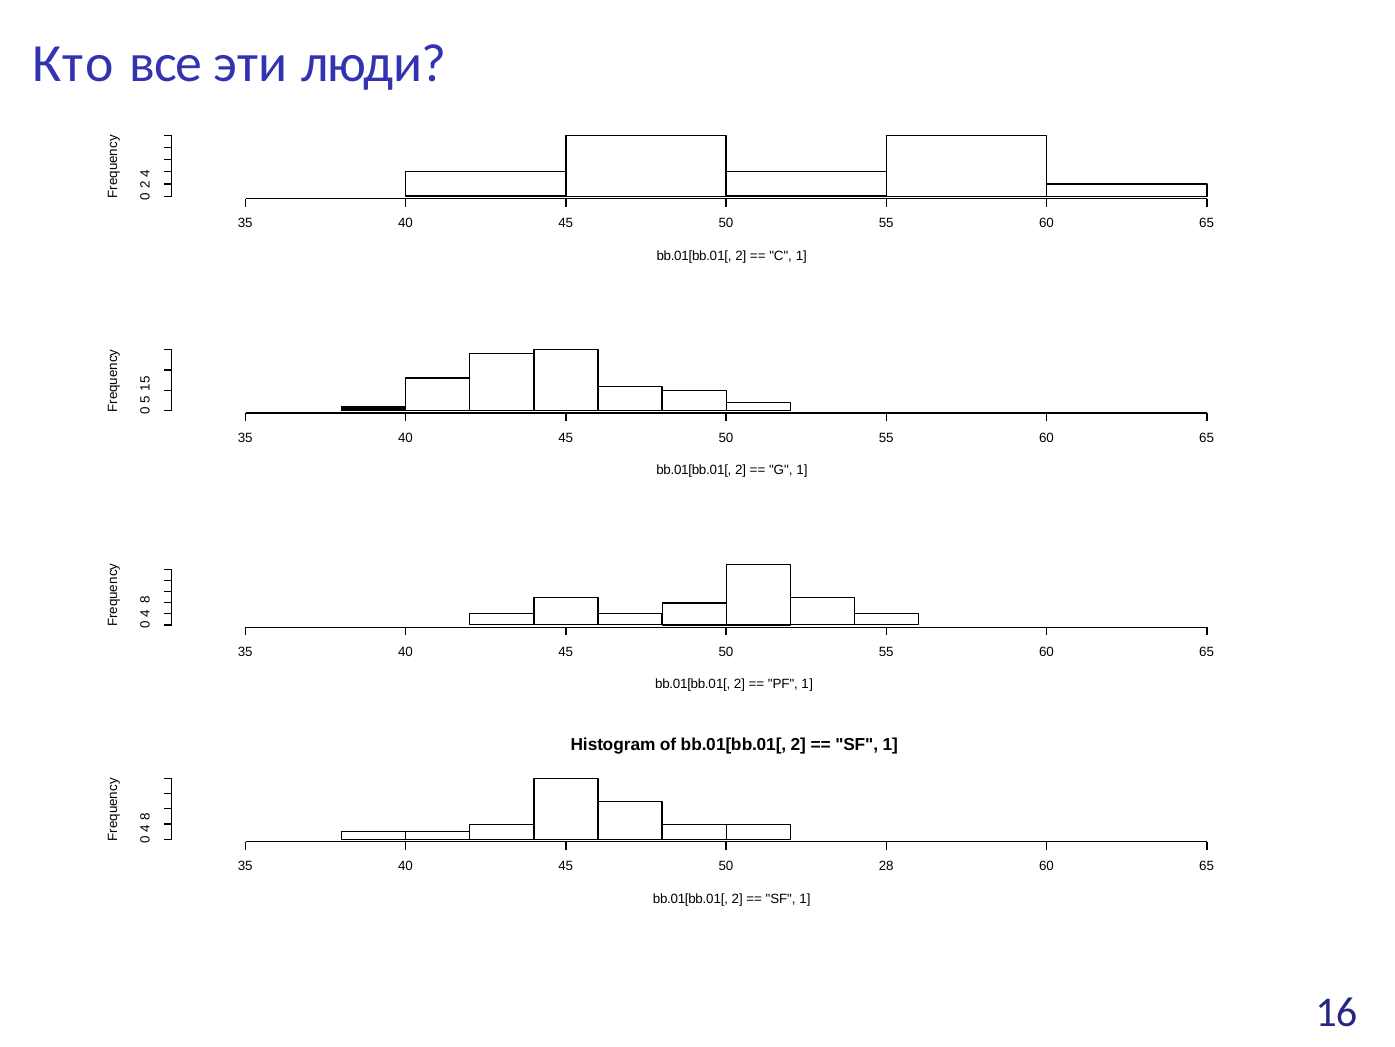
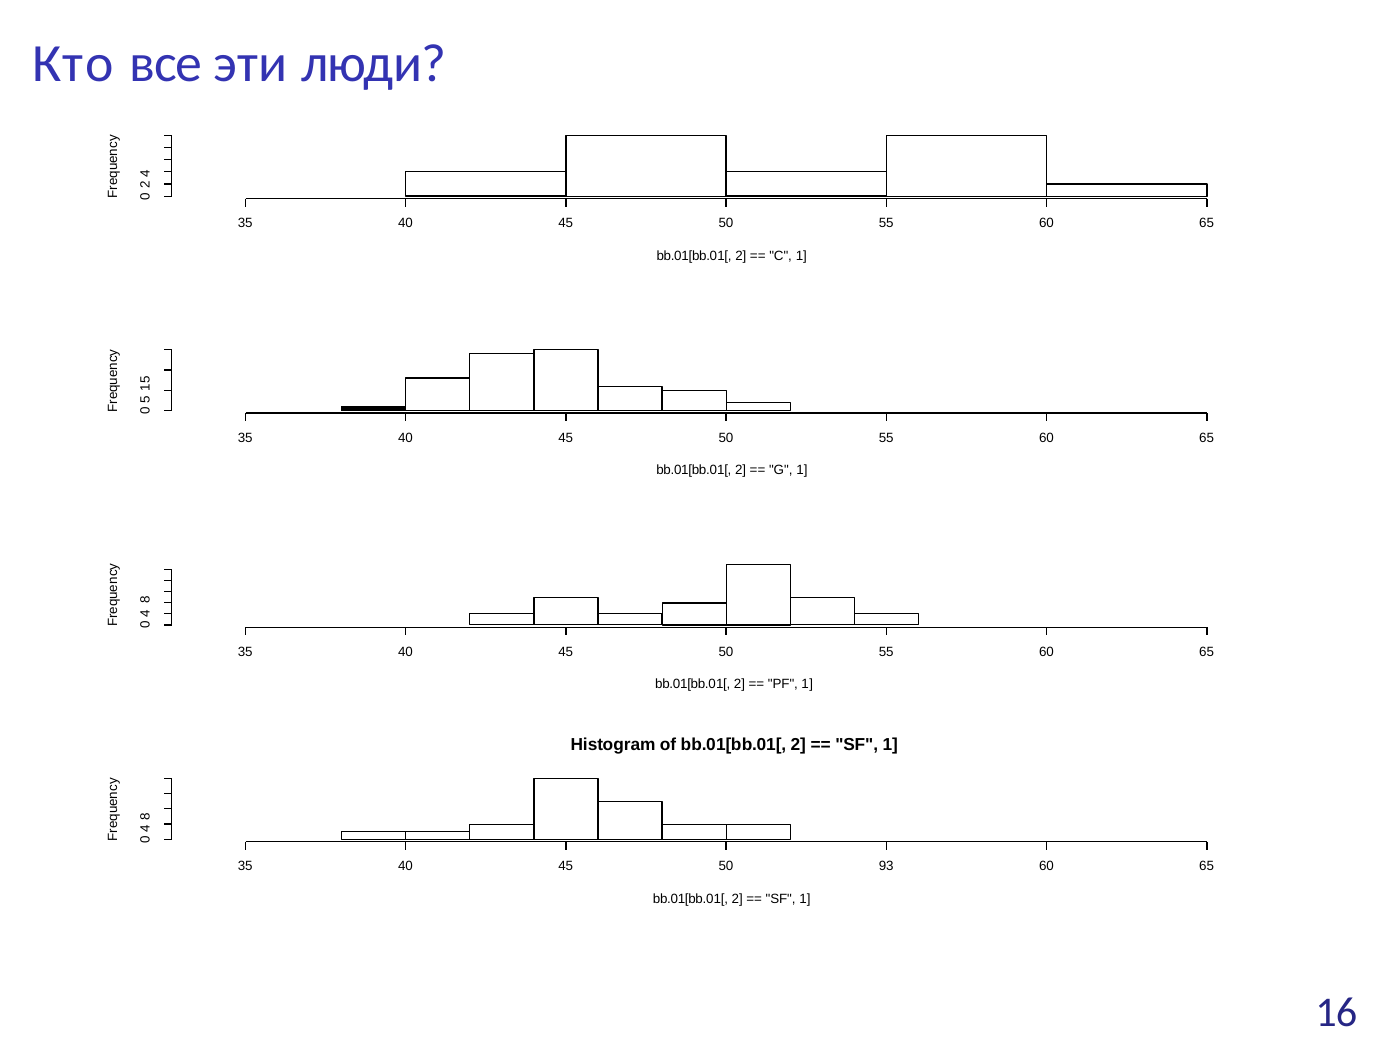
28: 28 -> 93
